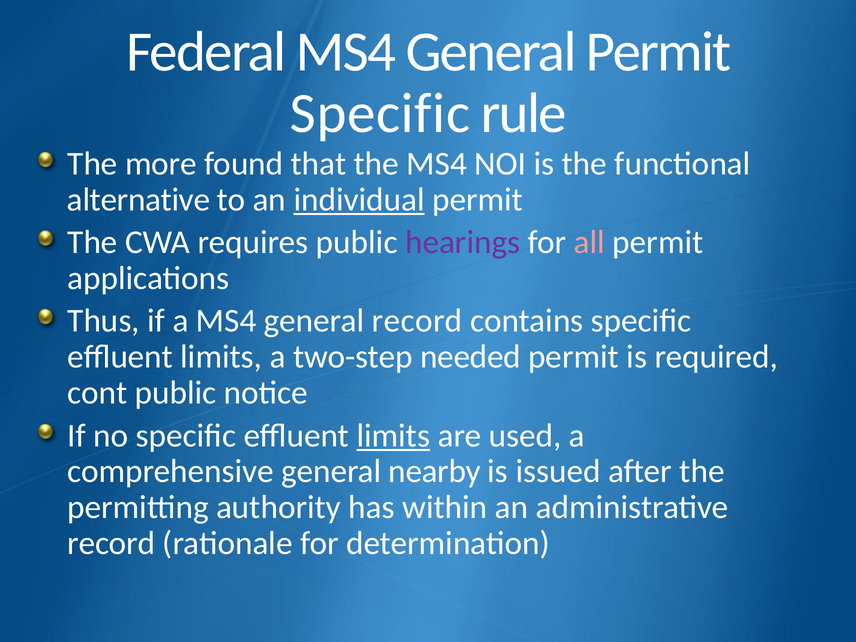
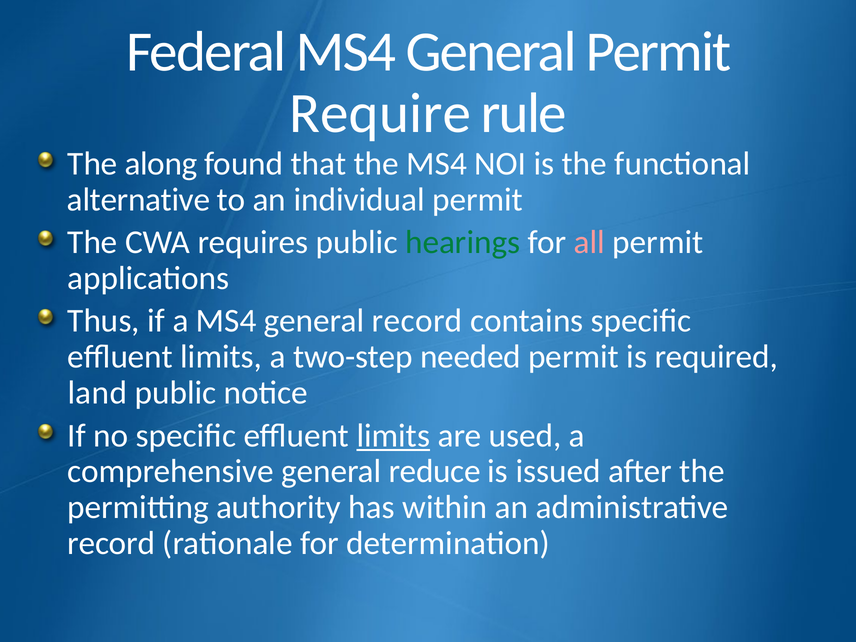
Specific at (380, 114): Specific -> Require
more: more -> along
individual underline: present -> none
hearings colour: purple -> green
cont: cont -> land
nearby: nearby -> reduce
